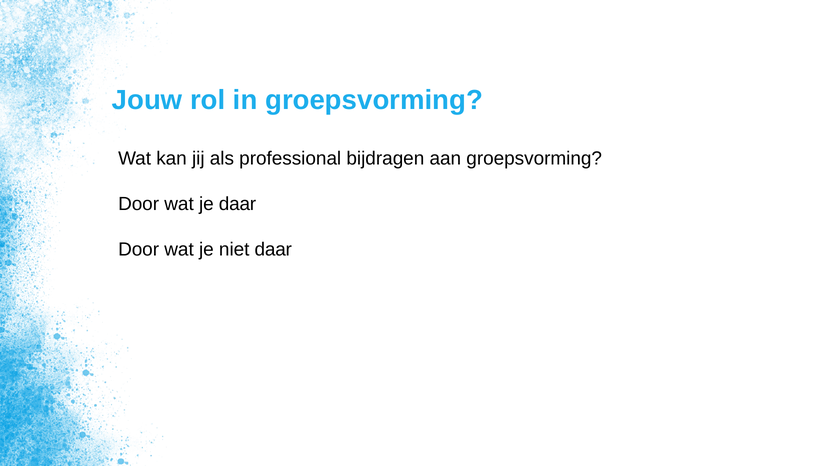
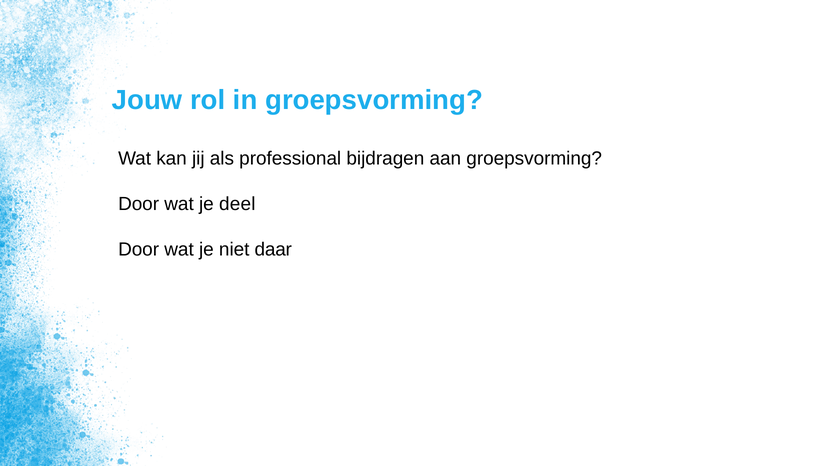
je daar: daar -> deel
